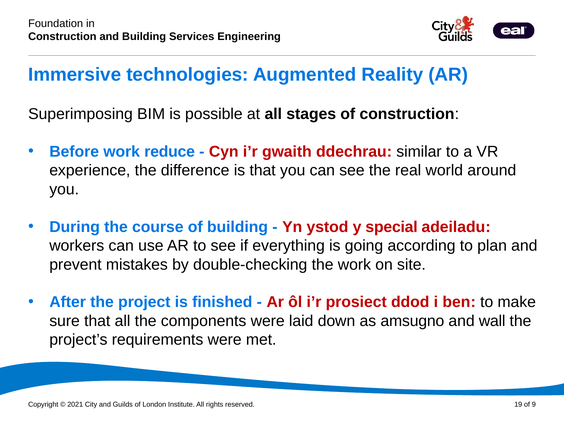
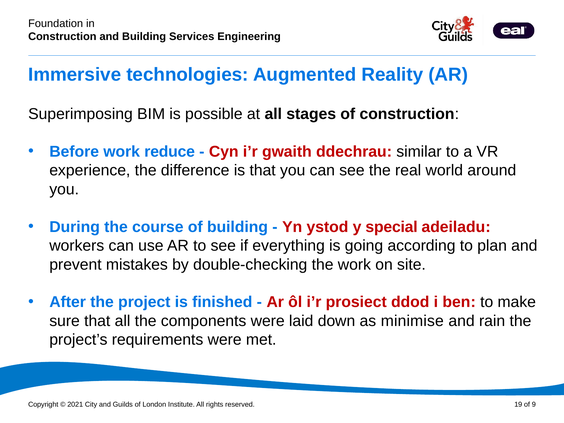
amsugno: amsugno -> minimise
wall: wall -> rain
